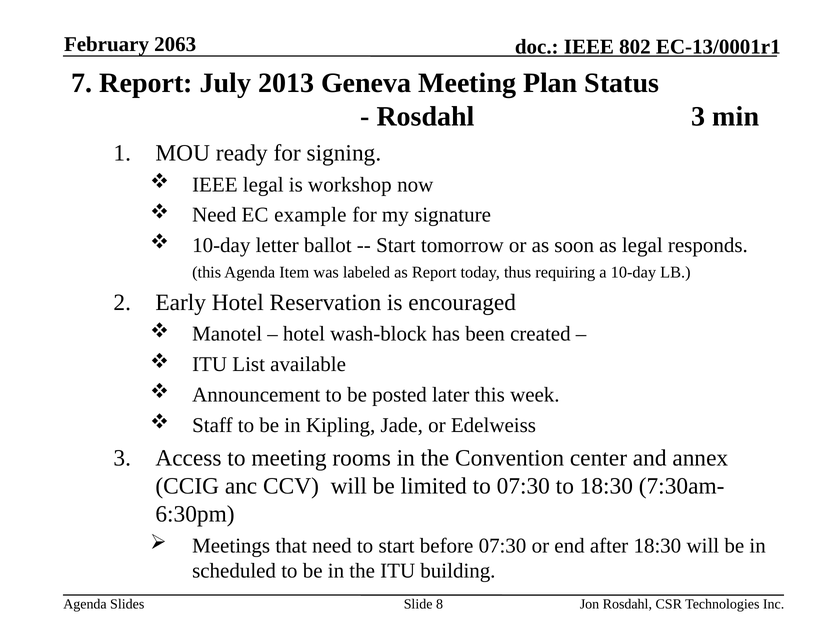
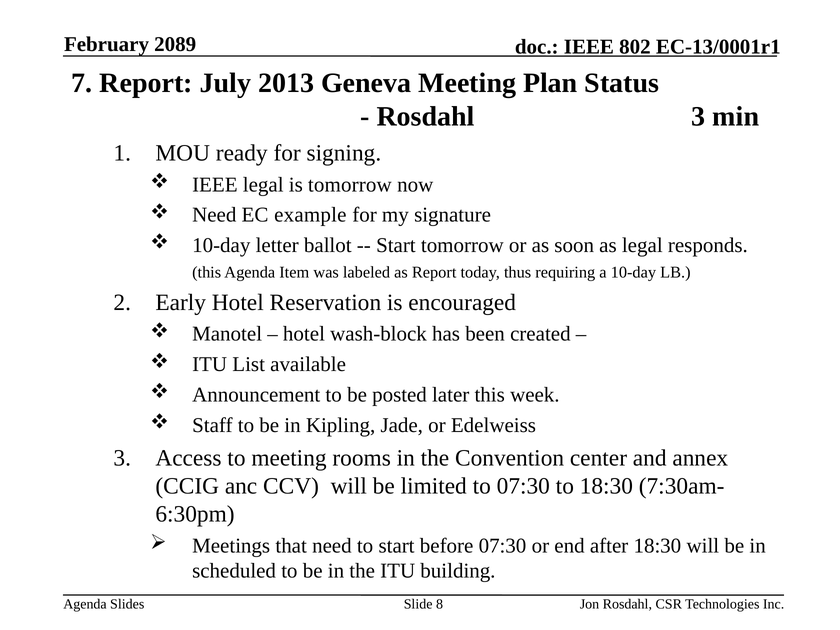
2063: 2063 -> 2089
is workshop: workshop -> tomorrow
